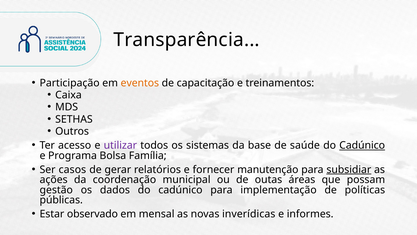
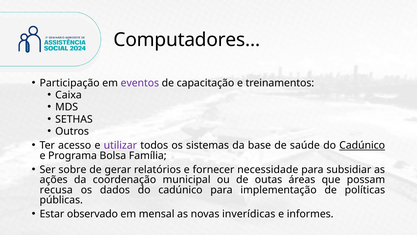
Transparência: Transparência -> Computadores
eventos colour: orange -> purple
casos: casos -> sobre
manutenção: manutenção -> necessidade
subsidiar underline: present -> none
gestão: gestão -> recusa
